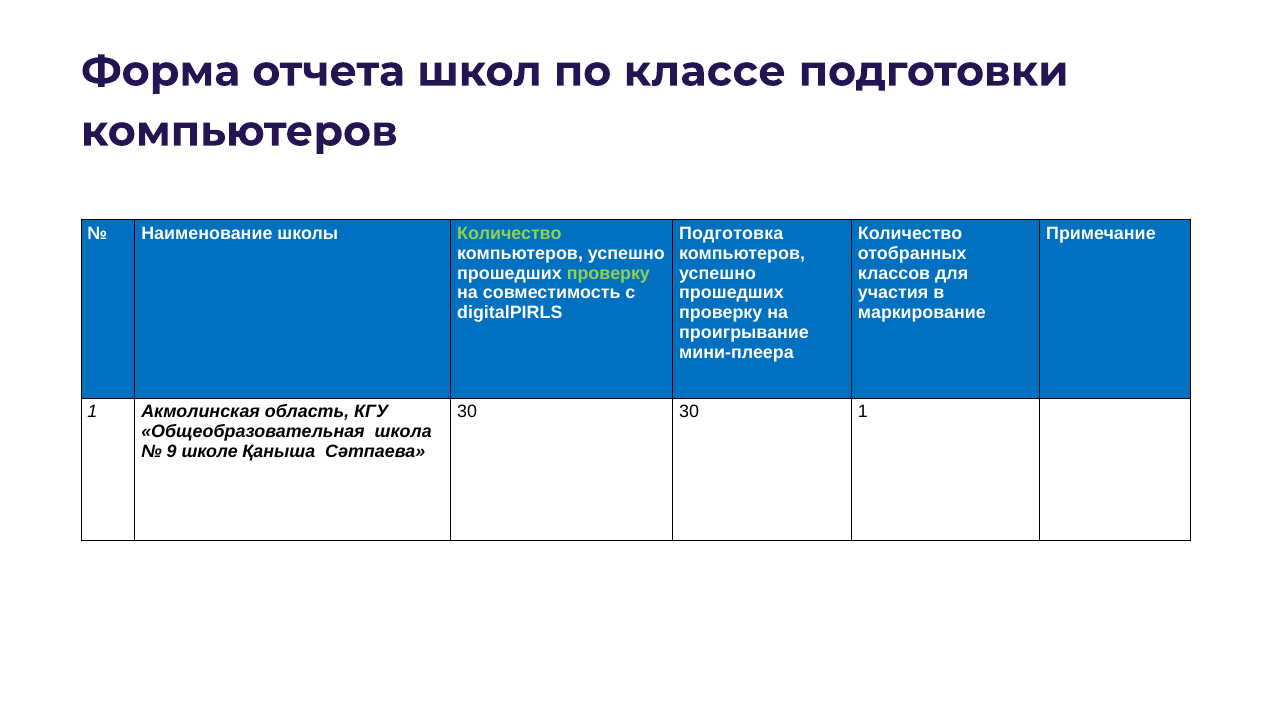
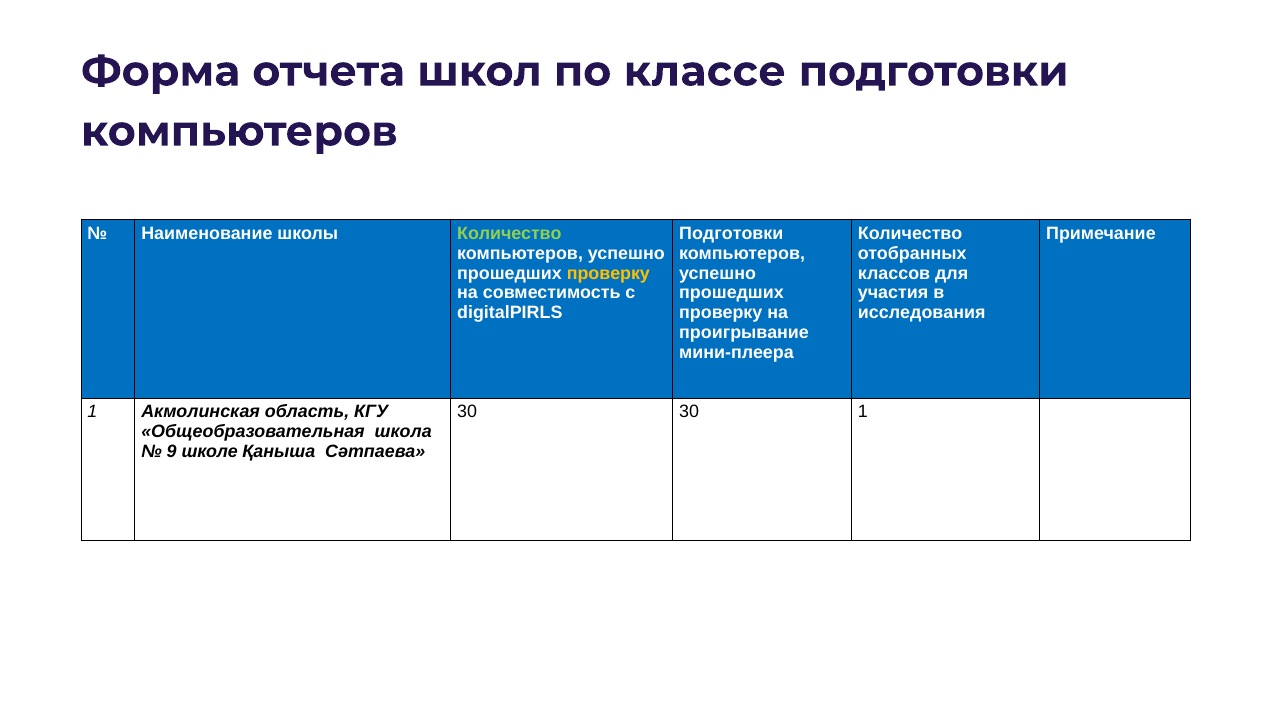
Подготовка at (731, 233): Подготовка -> Подготовки
проверку at (608, 273) colour: light green -> yellow
маркирование: маркирование -> исследования
